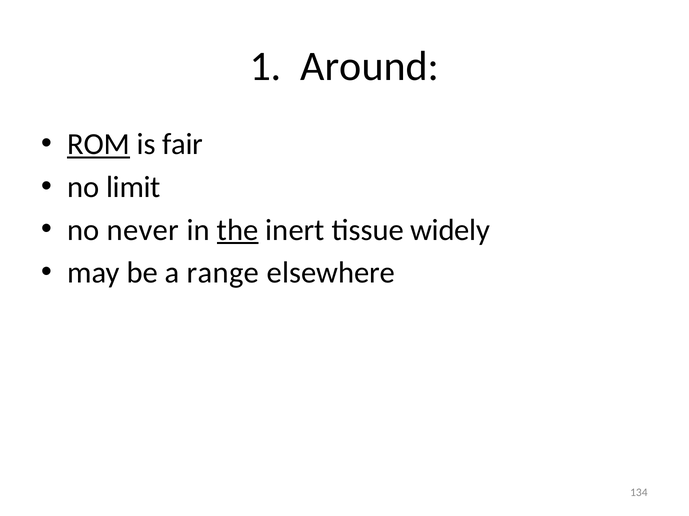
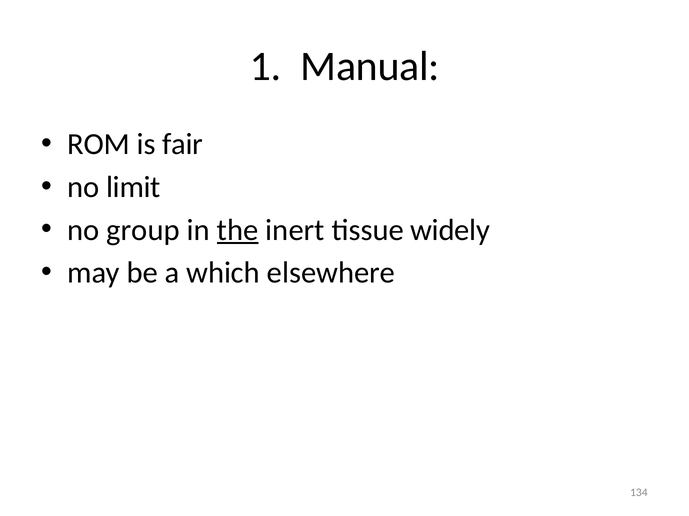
Around: Around -> Manual
ROM underline: present -> none
never: never -> group
range: range -> which
